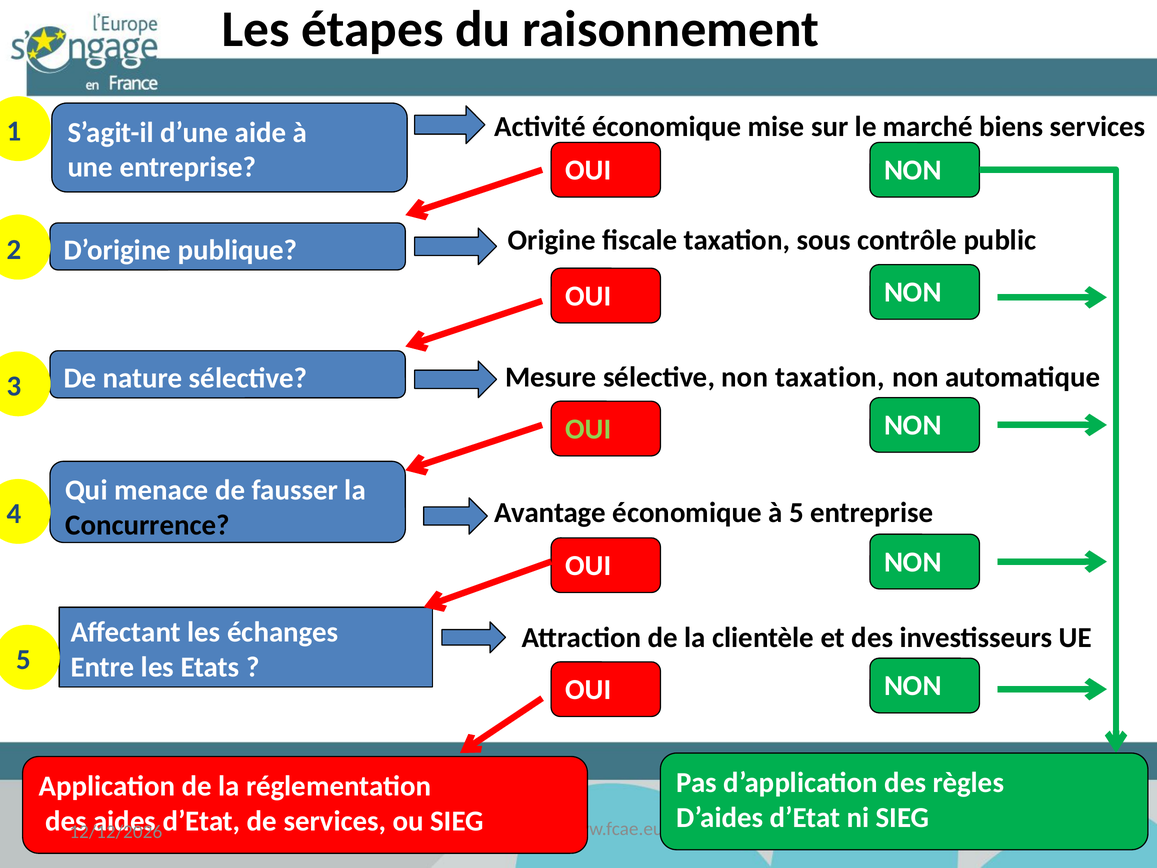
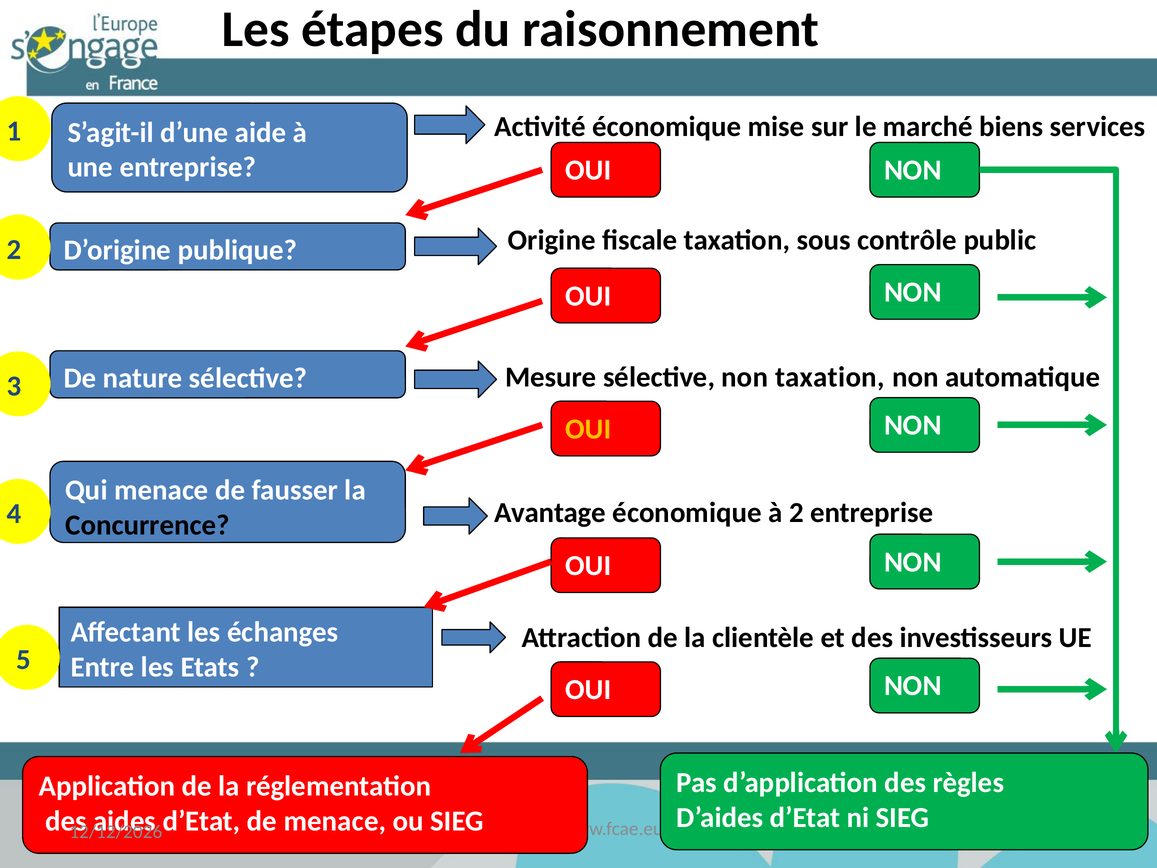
OUI at (588, 429) colour: light green -> yellow
à 5: 5 -> 2
de services: services -> menace
